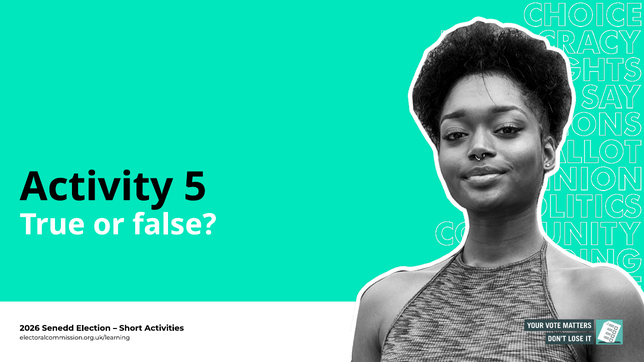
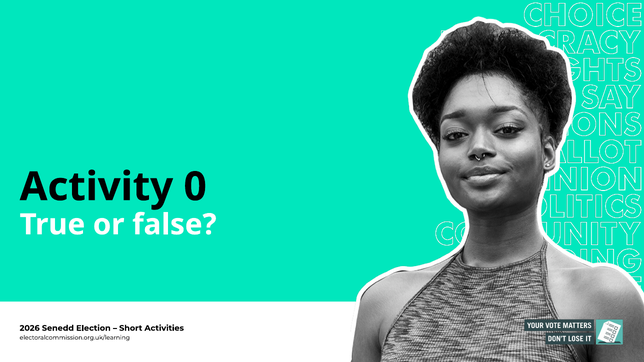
5: 5 -> 0
